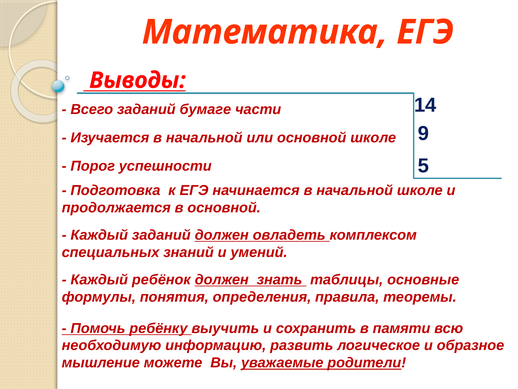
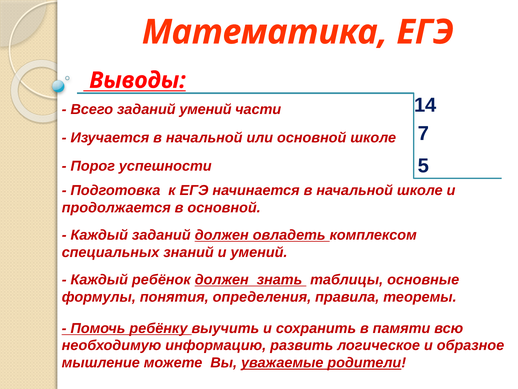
заданий бумаге: бумаге -> умений
9: 9 -> 7
